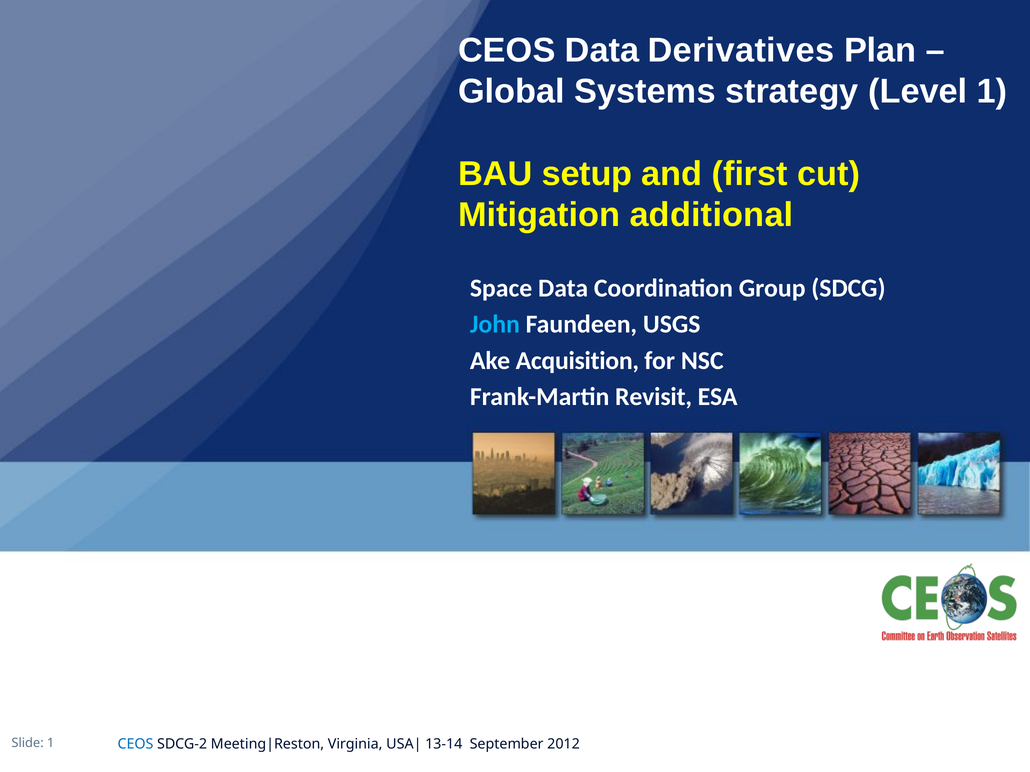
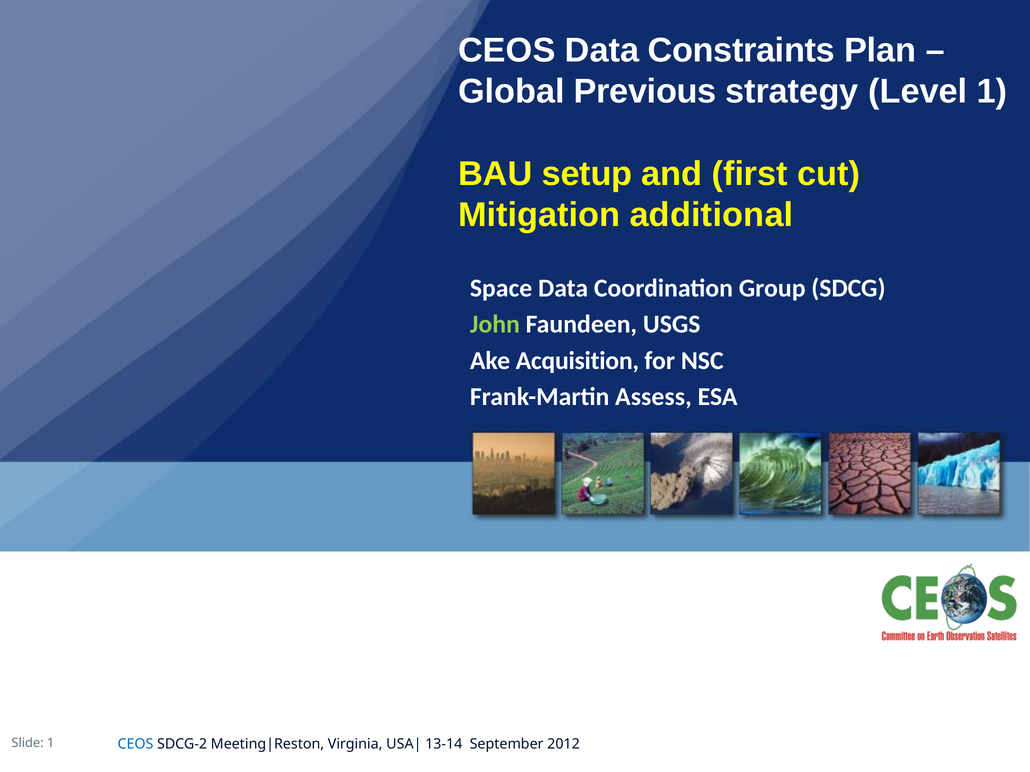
Derivatives: Derivatives -> Constraints
Systems: Systems -> Previous
John colour: light blue -> light green
Revisit: Revisit -> Assess
